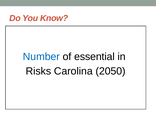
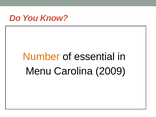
Number colour: blue -> orange
Risks: Risks -> Menu
2050: 2050 -> 2009
